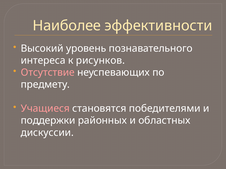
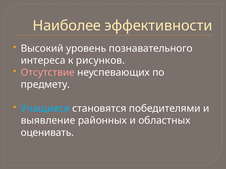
Учащиеся colour: pink -> light blue
поддержки: поддержки -> выявление
дискуссии: дискуссии -> оценивать
